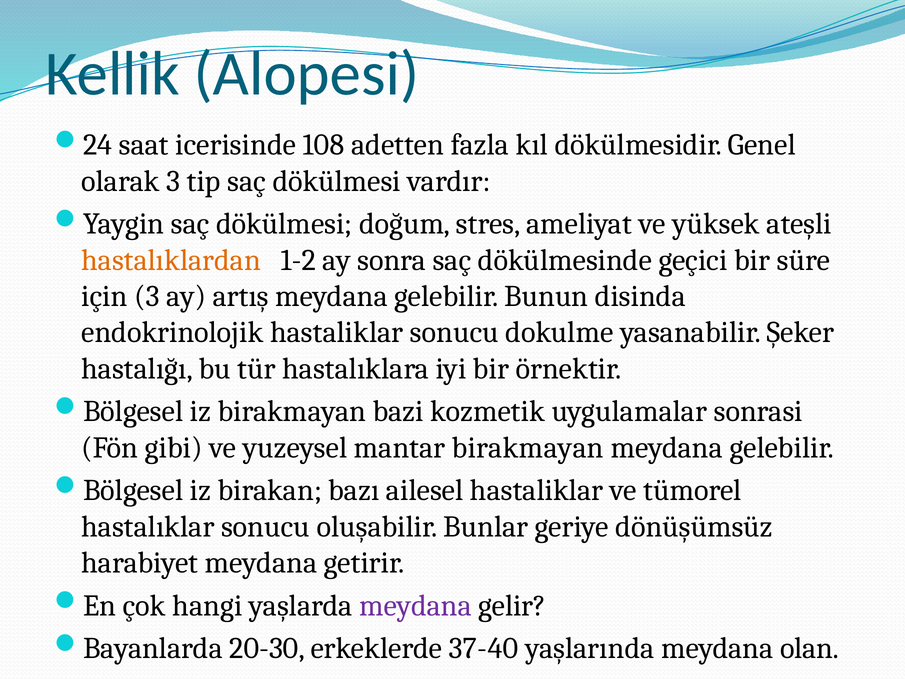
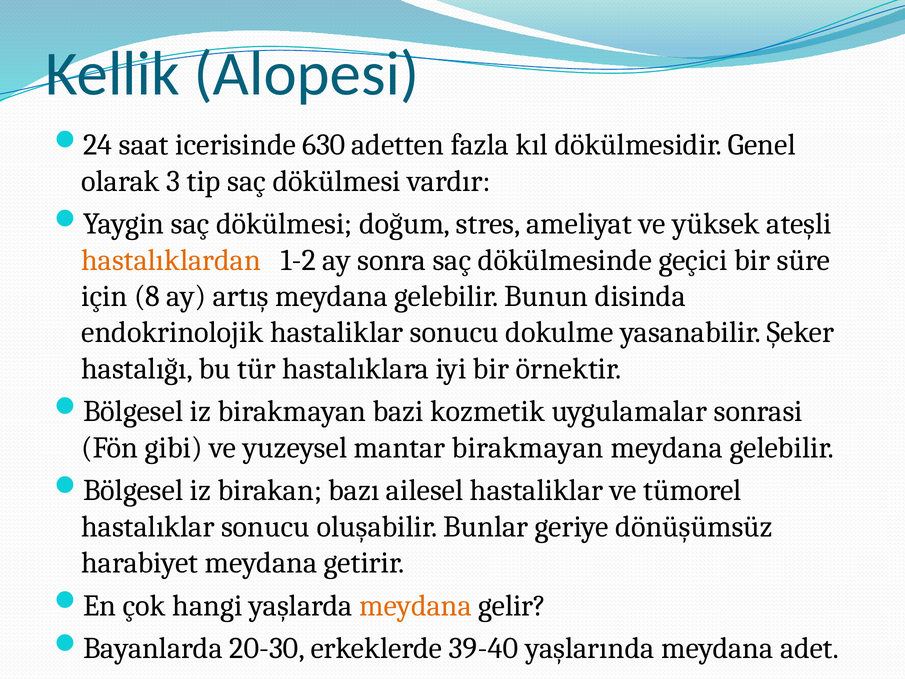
108: 108 -> 630
için 3: 3 -> 8
meydana at (415, 605) colour: purple -> orange
37-40: 37-40 -> 39-40
olan: olan -> adet
